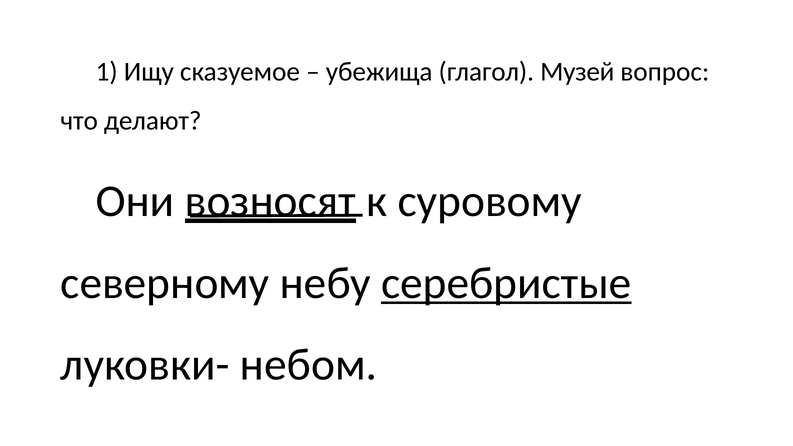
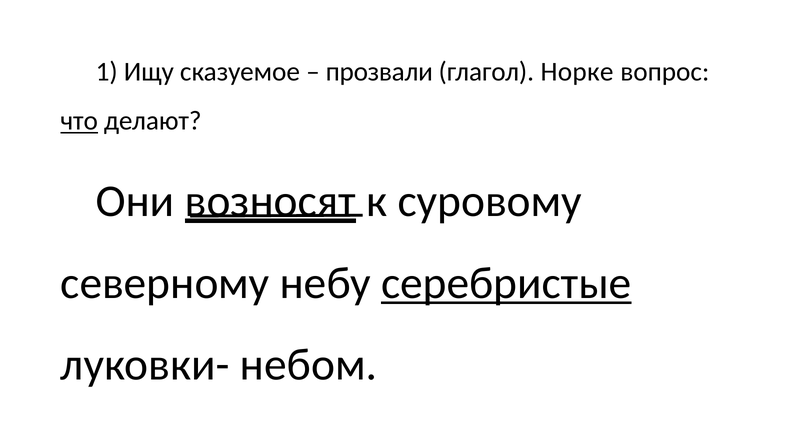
убежища: убежища -> прозвали
Музей: Музей -> Норке
что underline: none -> present
